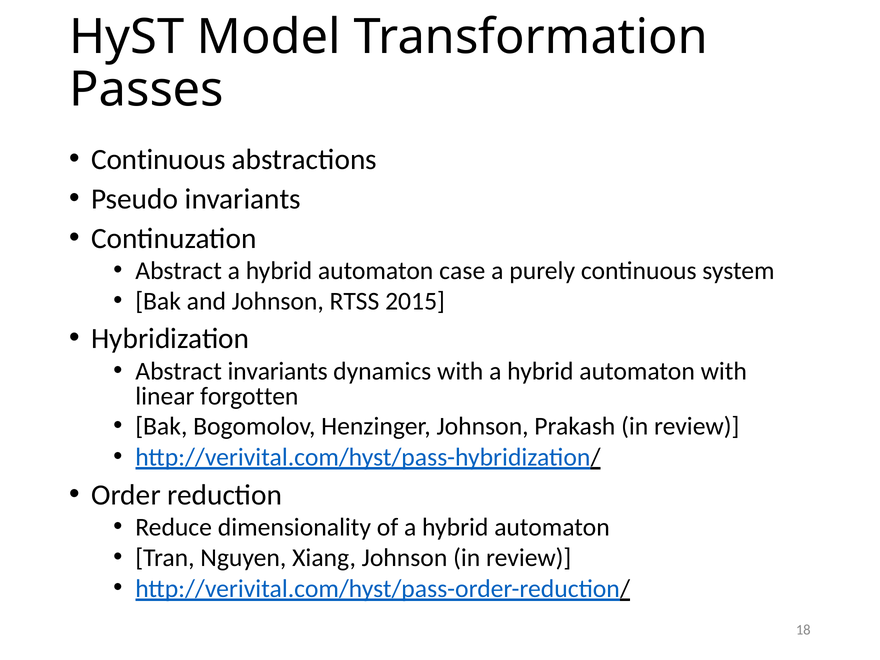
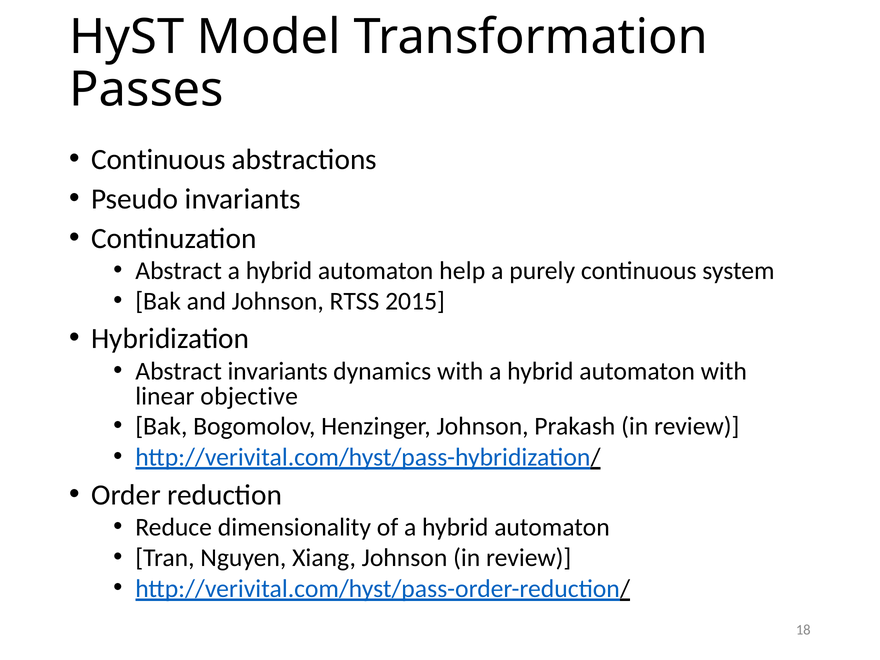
case: case -> help
forgotten: forgotten -> objective
